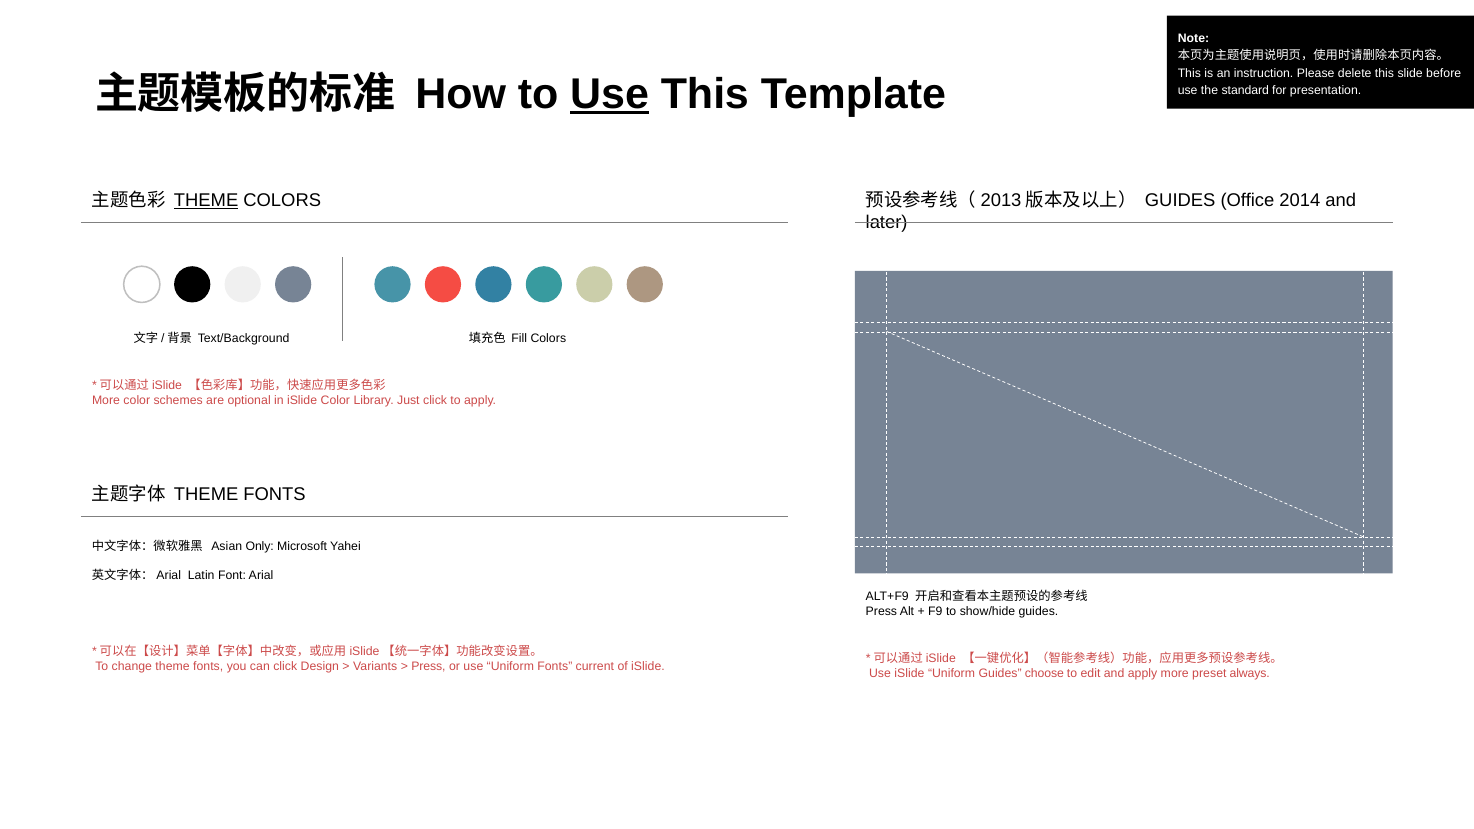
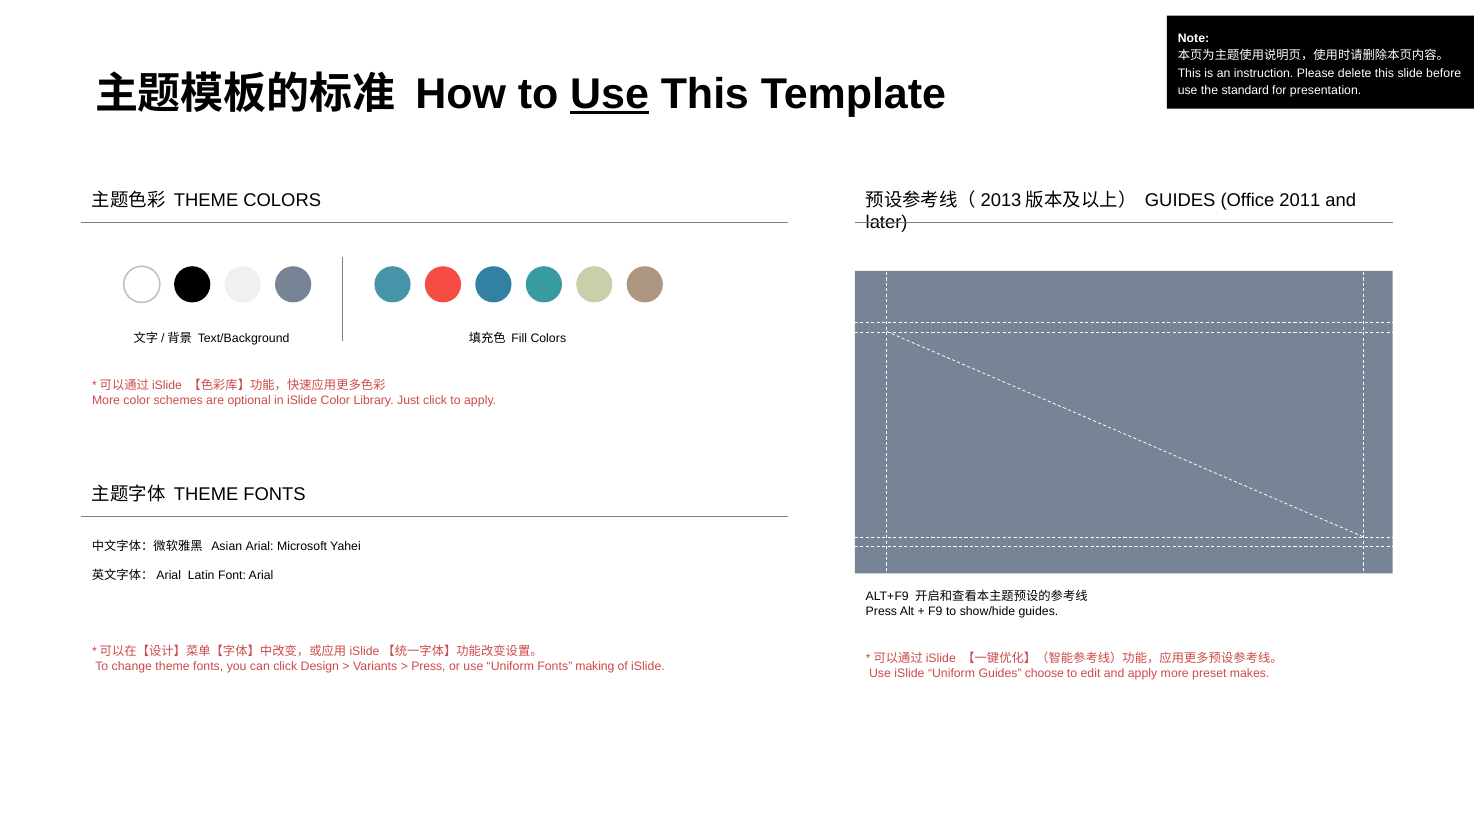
2014: 2014 -> 2011
THEME at (206, 201) underline: present -> none
Asian Only: Only -> Arial
current: current -> making
always: always -> makes
